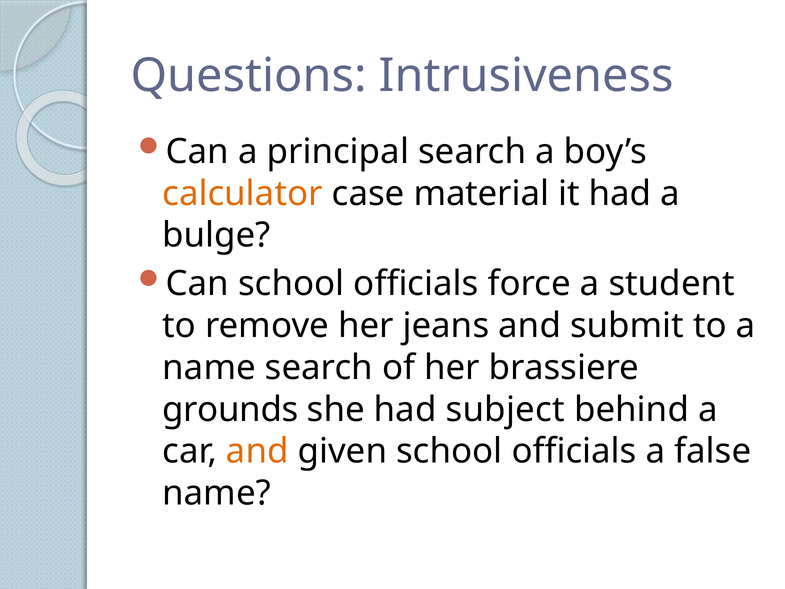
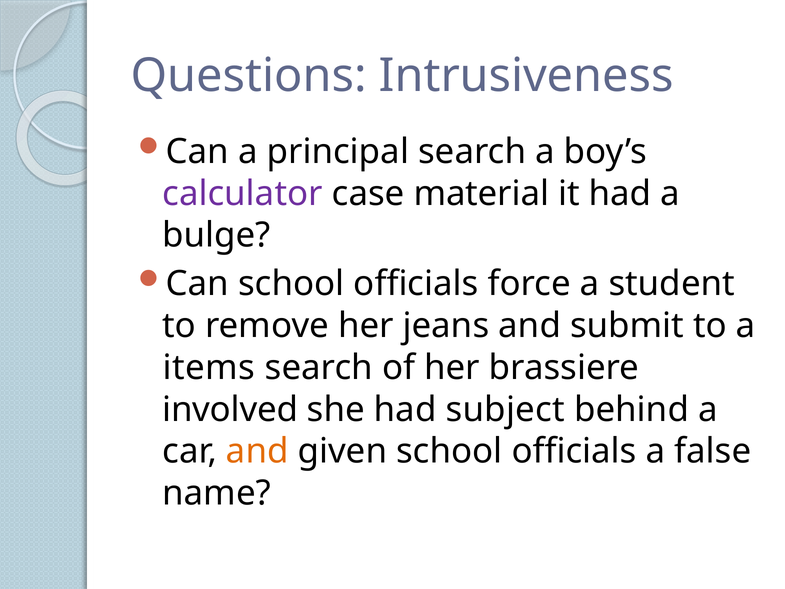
calculator colour: orange -> purple
name at (209, 367): name -> items
grounds: grounds -> involved
